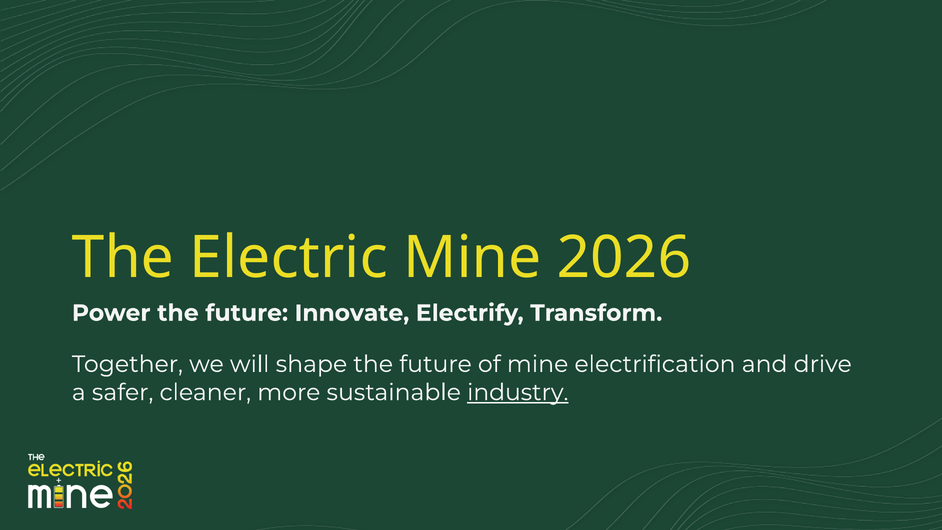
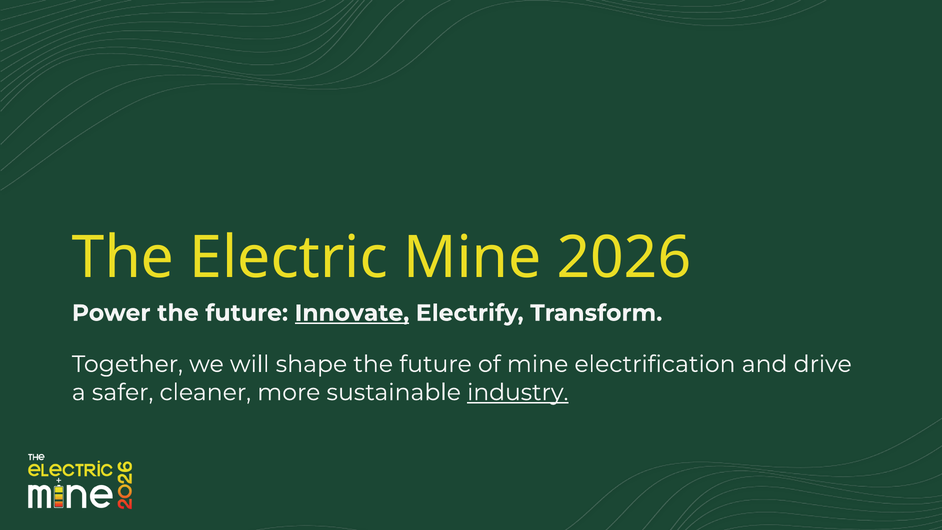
Innovate underline: none -> present
